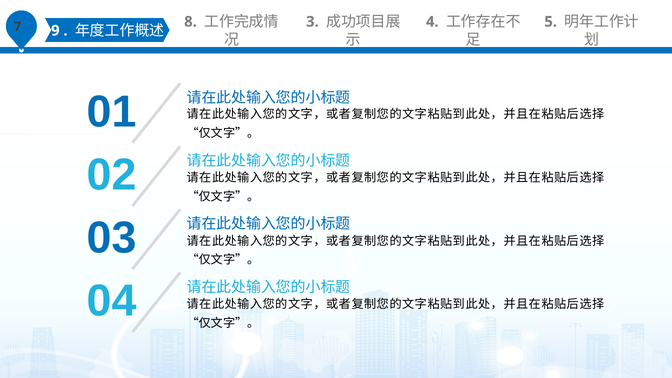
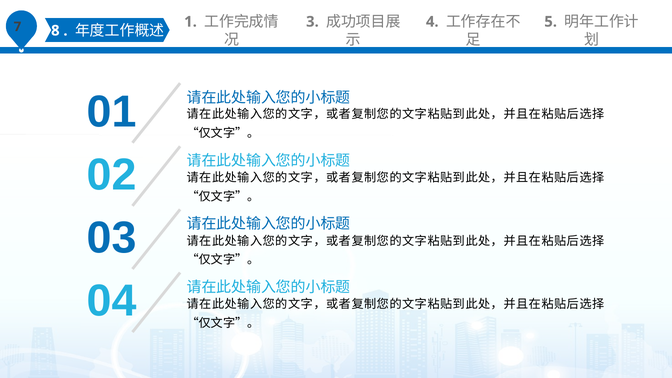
9: 9 -> 8
8: 8 -> 1
